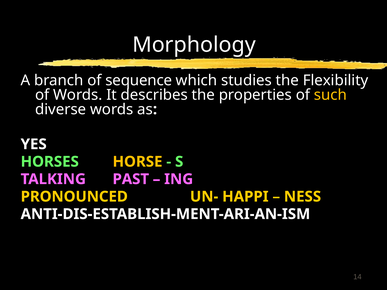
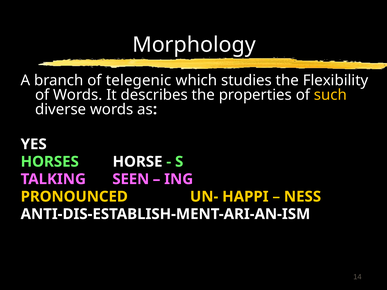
sequence: sequence -> telegenic
HORSE colour: yellow -> white
PAST: PAST -> SEEN
